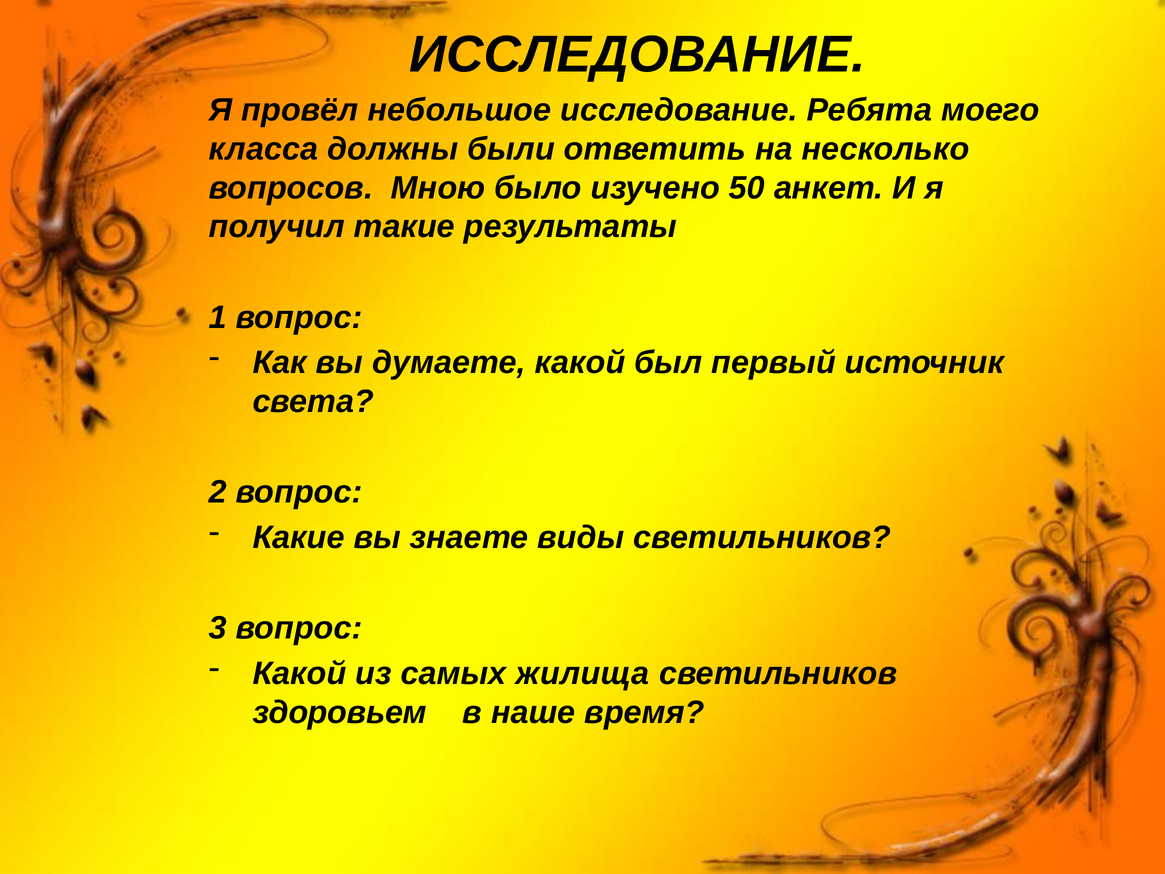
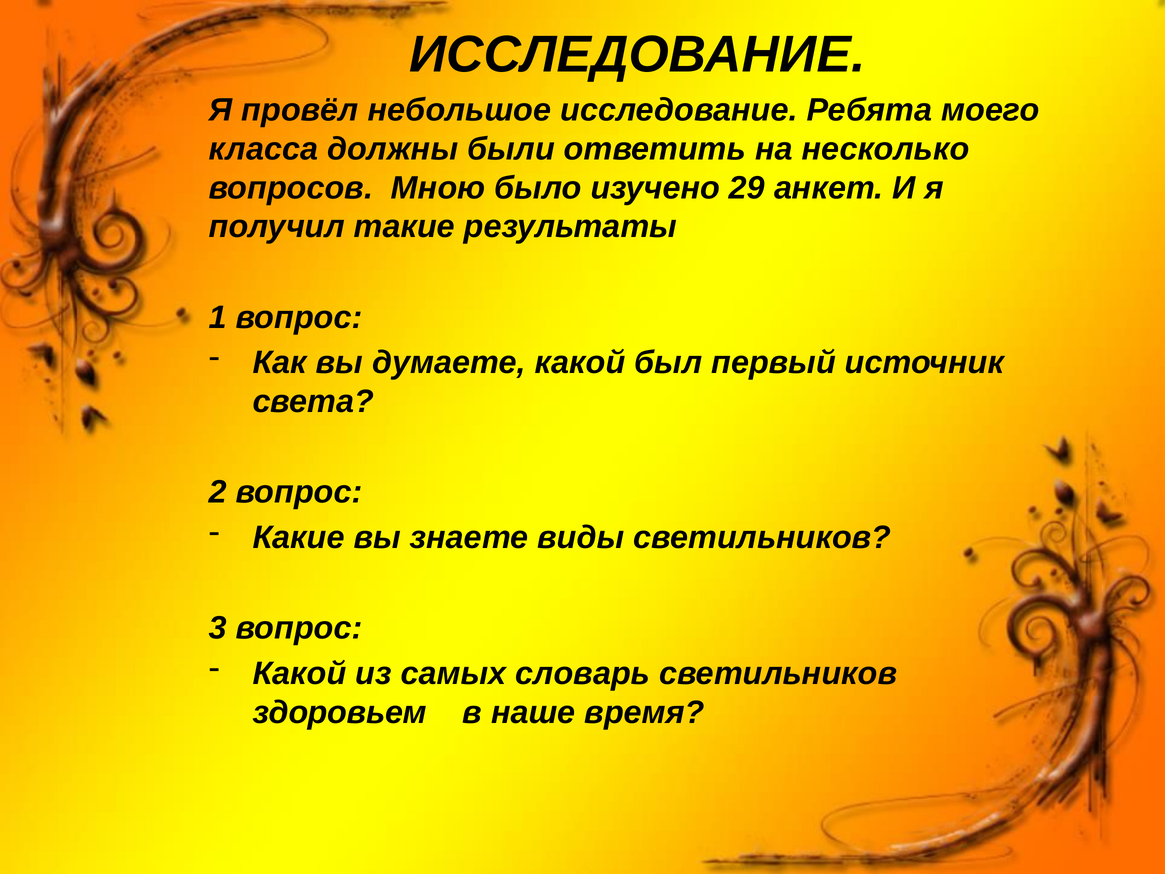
50: 50 -> 29
жилища: жилища -> словарь
